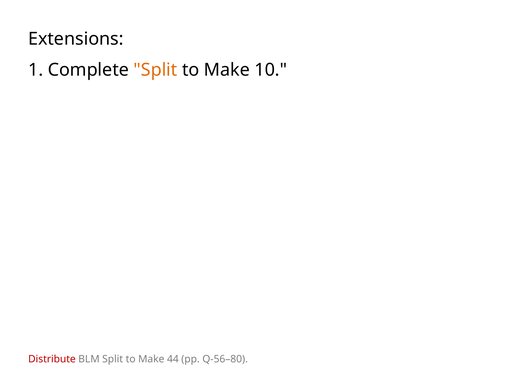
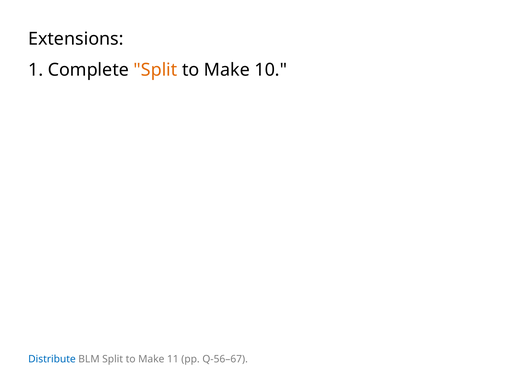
Distribute colour: red -> blue
44: 44 -> 11
Q-56–80: Q-56–80 -> Q-56–67
